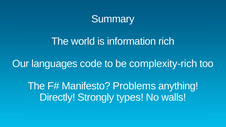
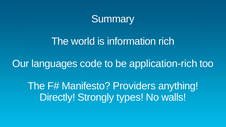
complexity-rich: complexity-rich -> application-rich
Problems: Problems -> Providers
